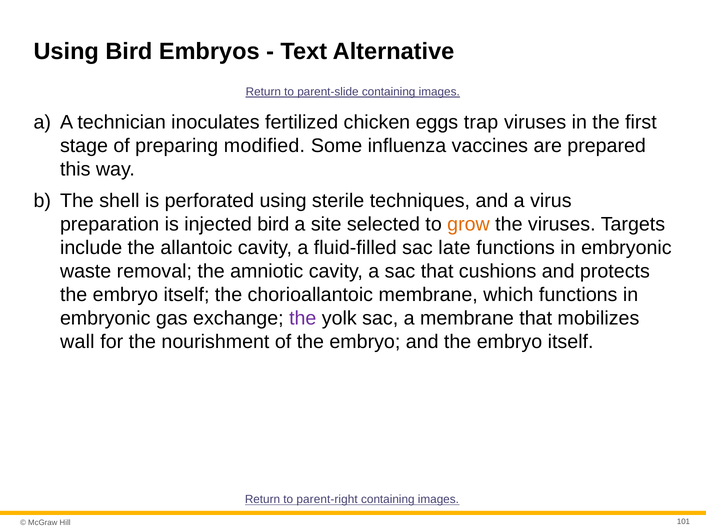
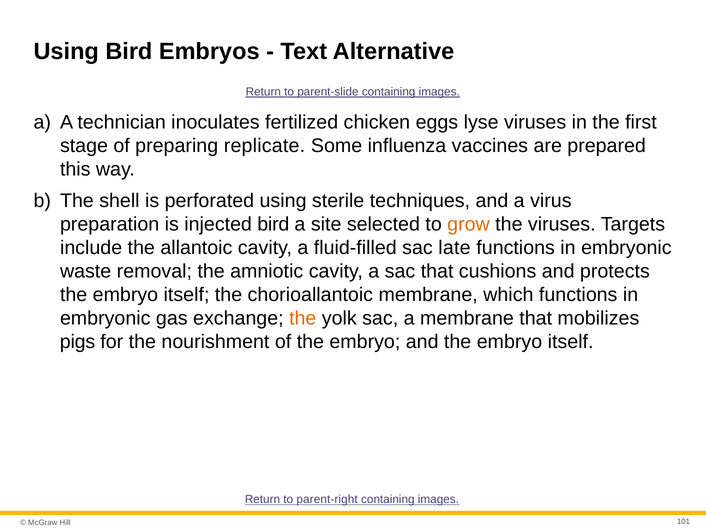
trap: trap -> lyse
modified: modified -> replicate
the at (303, 319) colour: purple -> orange
wall: wall -> pigs
